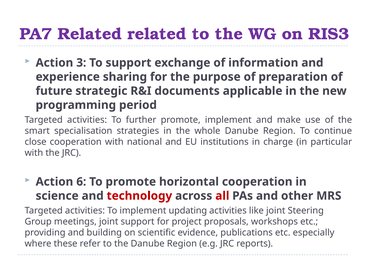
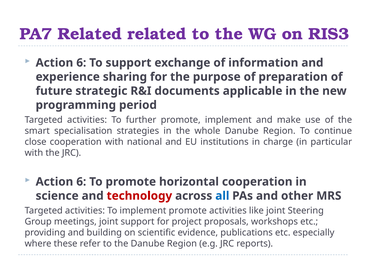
3 at (81, 63): 3 -> 6
all colour: red -> blue
implement updating: updating -> promote
